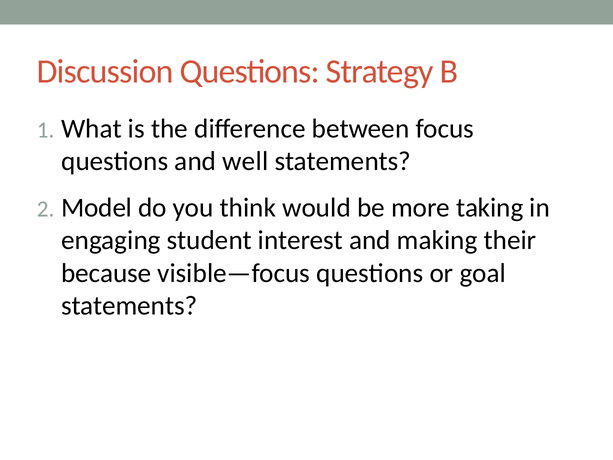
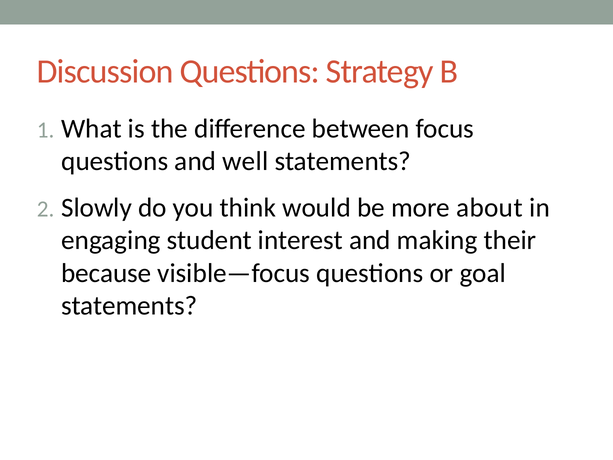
Model: Model -> Slowly
taking: taking -> about
